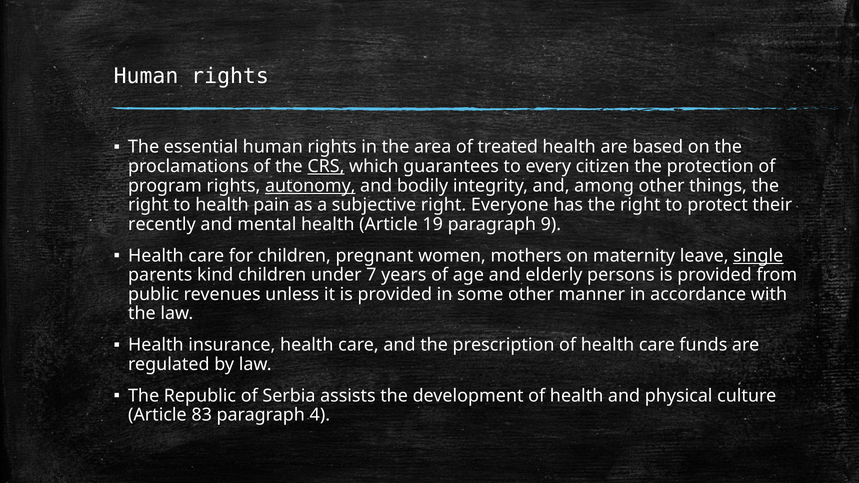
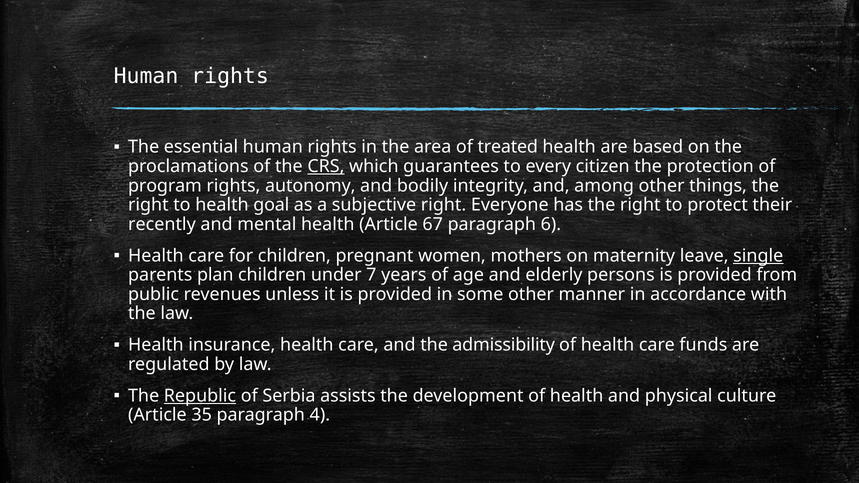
autonomy underline: present -> none
pain: pain -> goal
19: 19 -> 67
9: 9 -> 6
kind: kind -> plan
prescription: prescription -> admissibility
Republic underline: none -> present
83: 83 -> 35
